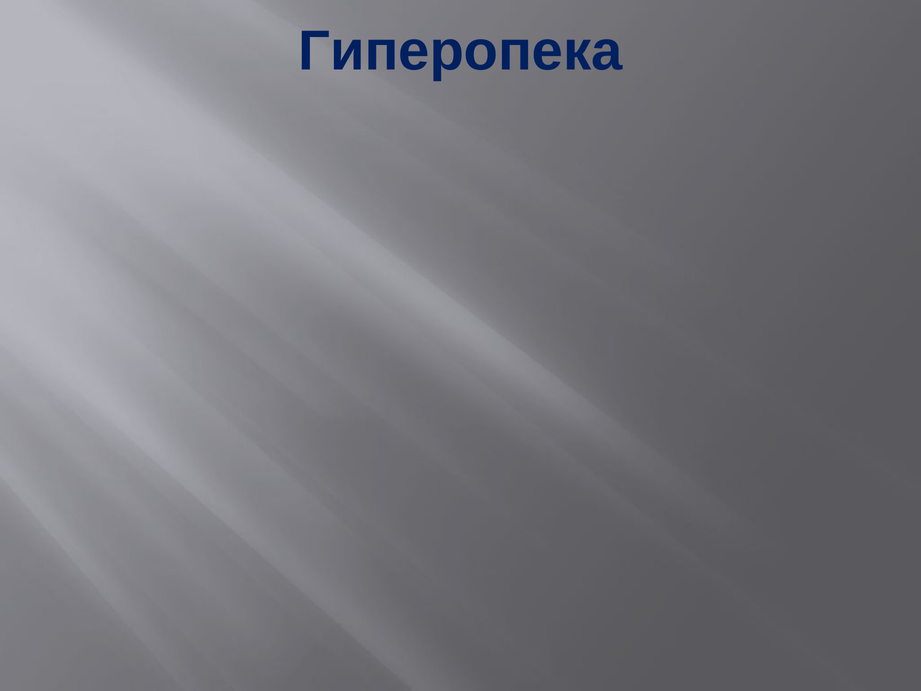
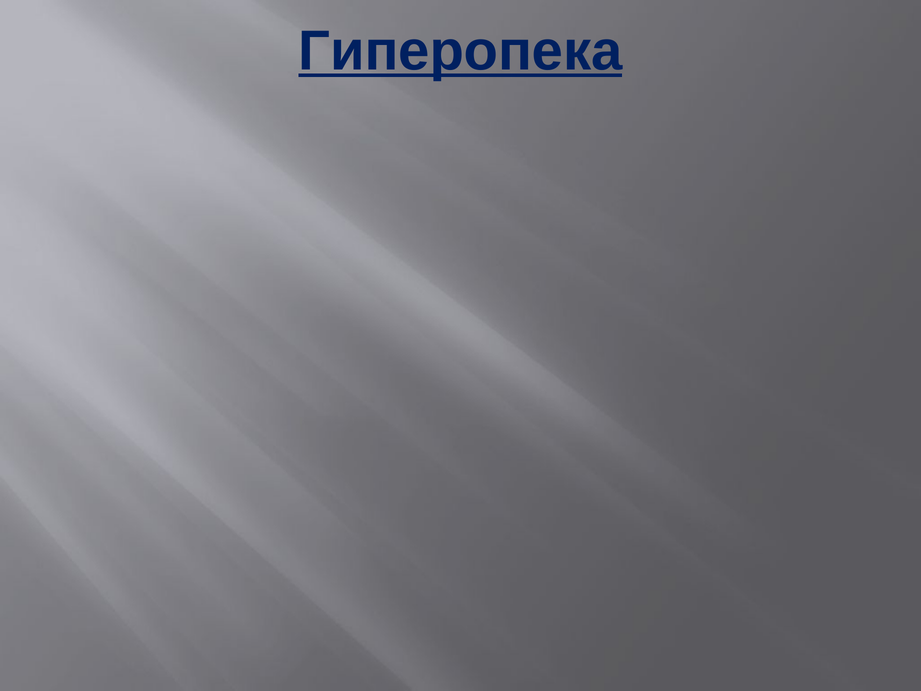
Гиперопека underline: none -> present
